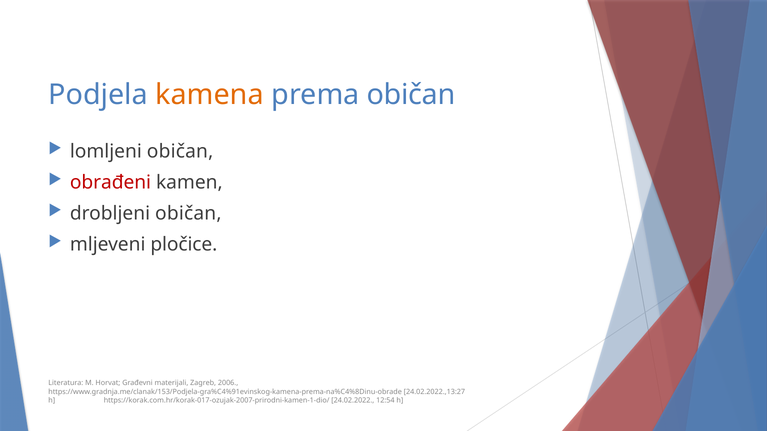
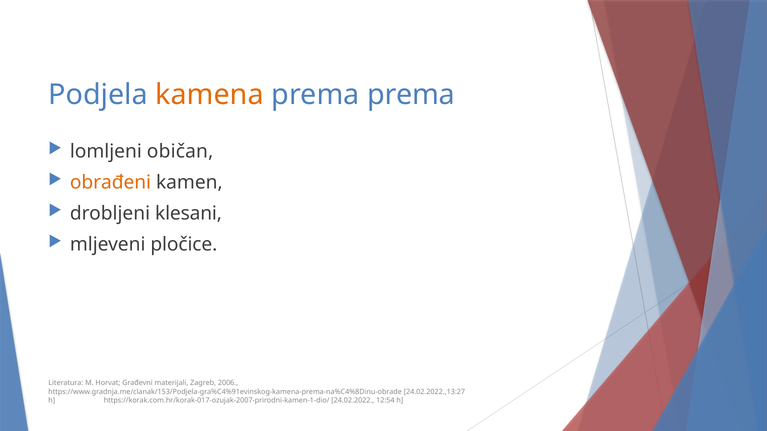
prema običan: običan -> prema
obrađeni colour: red -> orange
drobljeni običan: običan -> klesani
